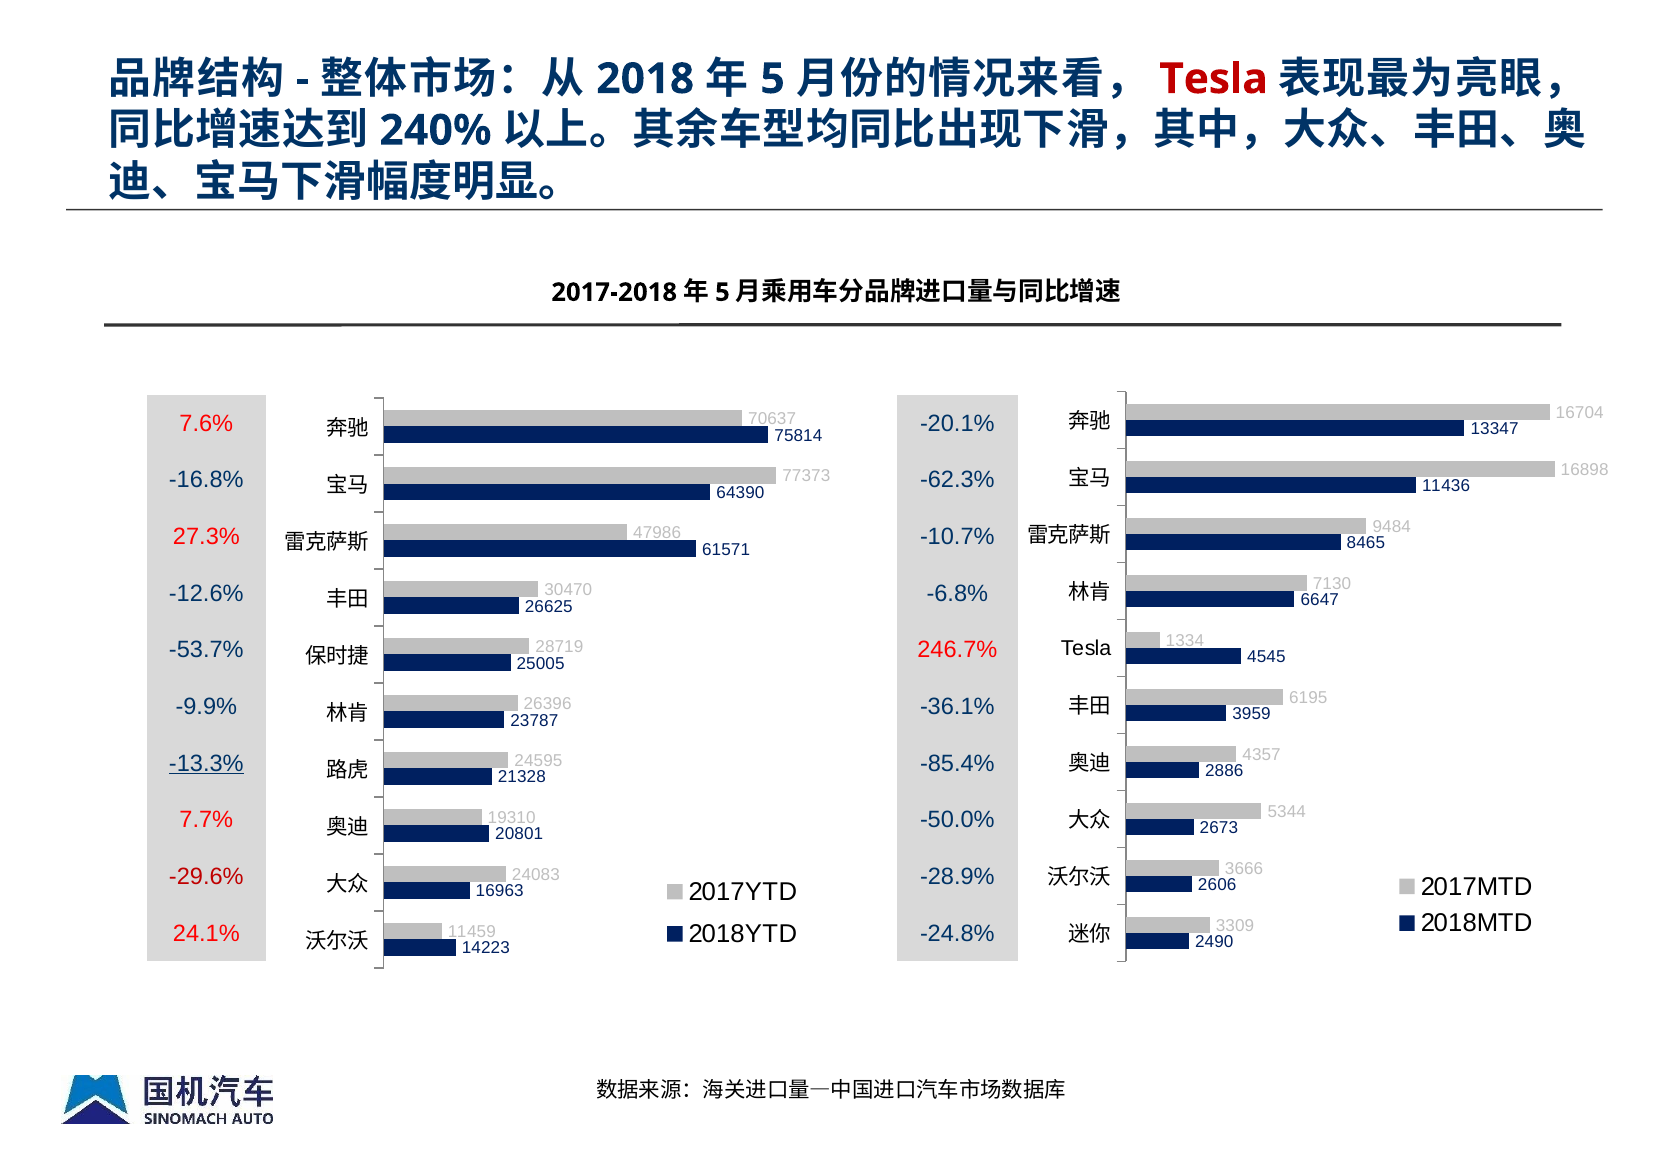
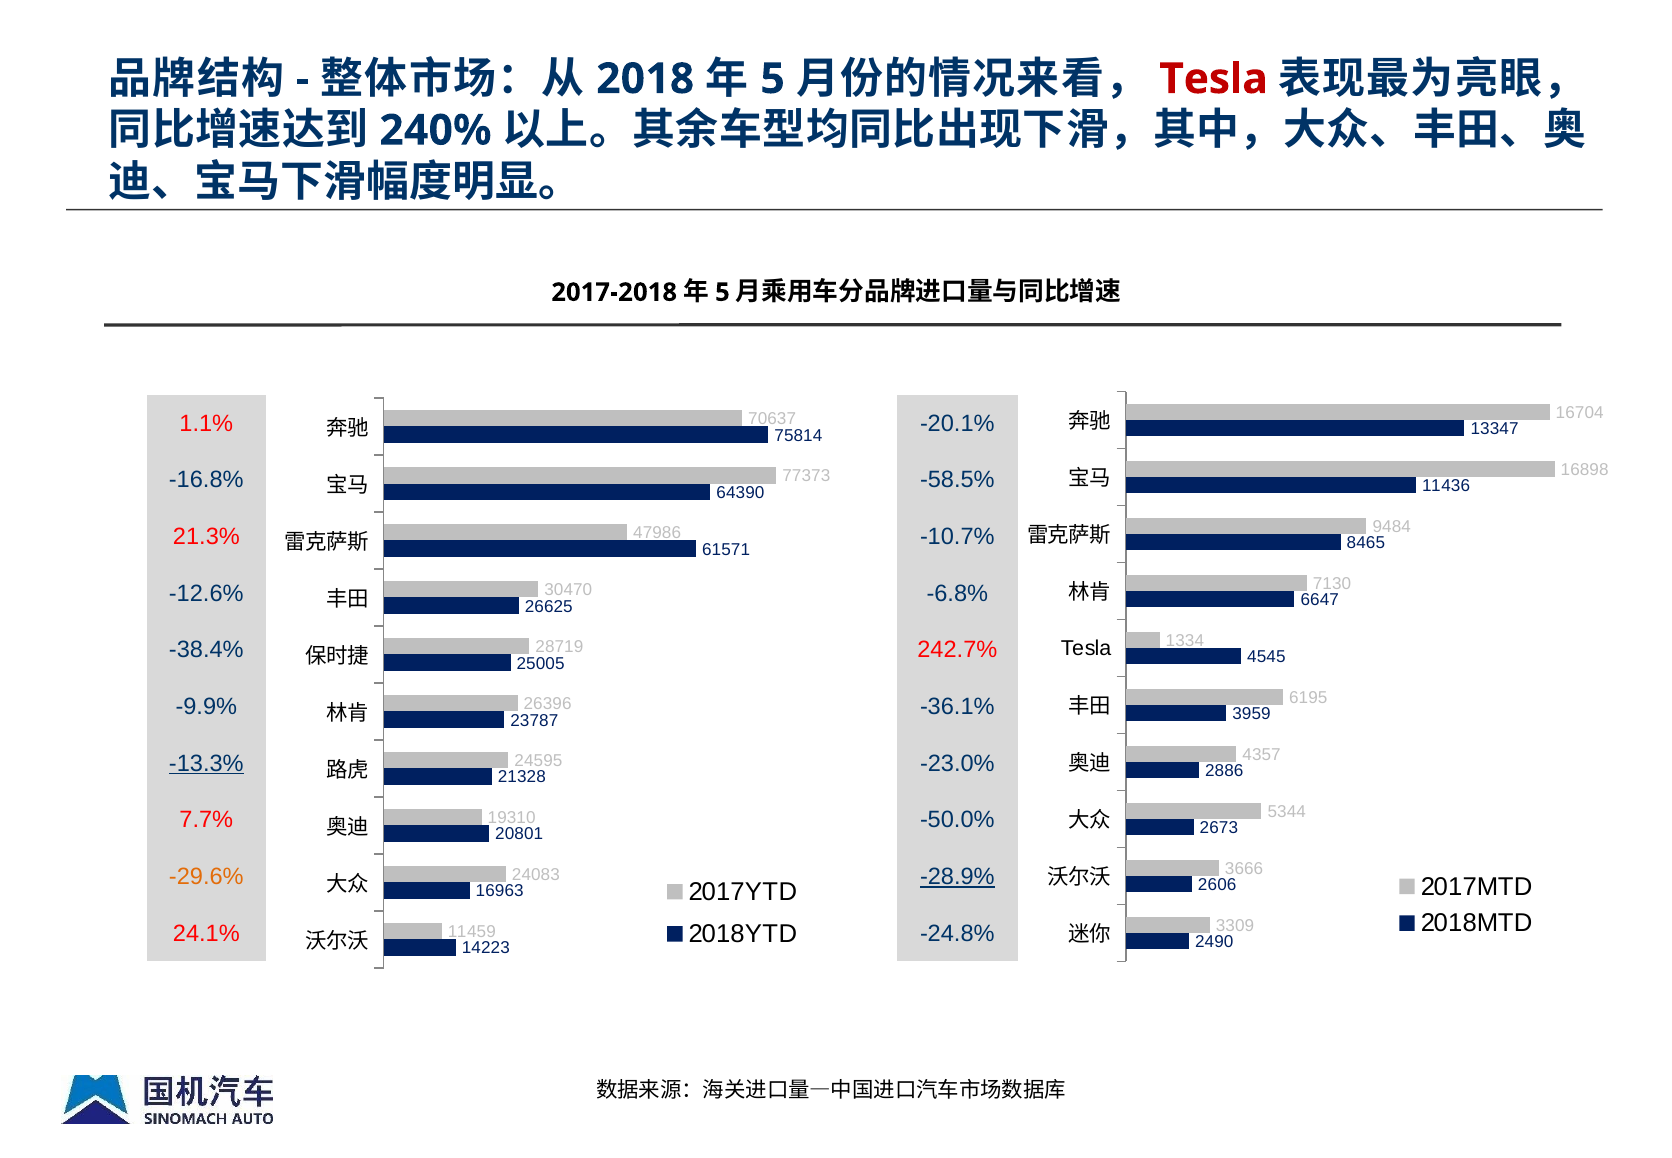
7.6%: 7.6% -> 1.1%
-62.3%: -62.3% -> -58.5%
27.3%: 27.3% -> 21.3%
-53.7%: -53.7% -> -38.4%
246.7%: 246.7% -> 242.7%
-85.4%: -85.4% -> -23.0%
-29.6% colour: red -> orange
-28.9% underline: none -> present
